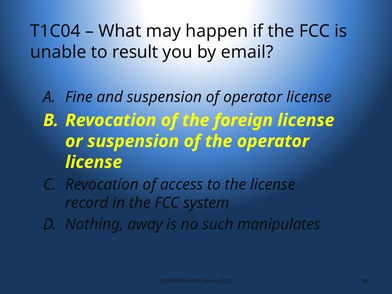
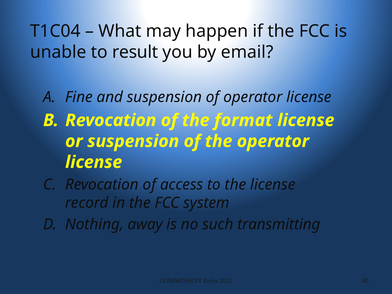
foreign: foreign -> format
manipulates: manipulates -> transmitting
